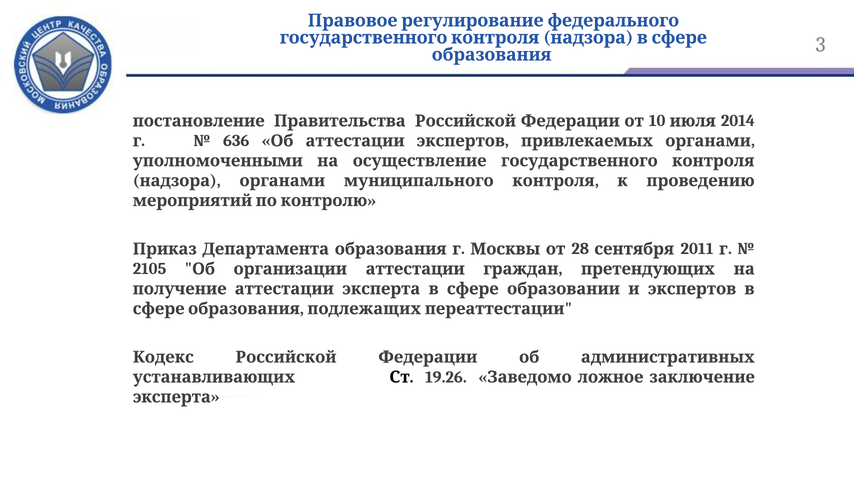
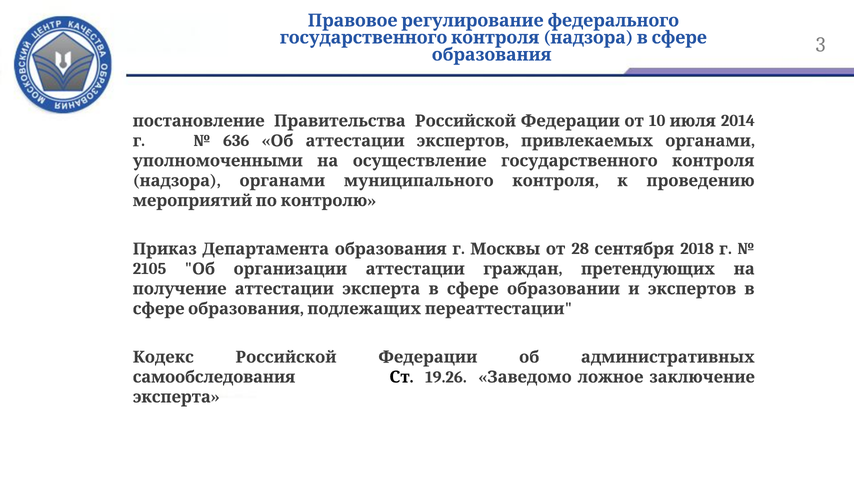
2011: 2011 -> 2018
устанавливающих: устанавливающих -> самообследования
